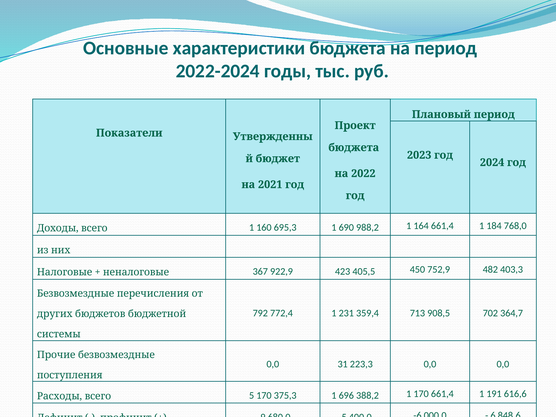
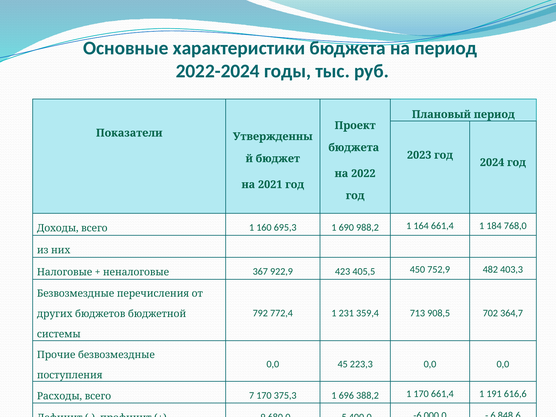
31: 31 -> 45
5: 5 -> 7
